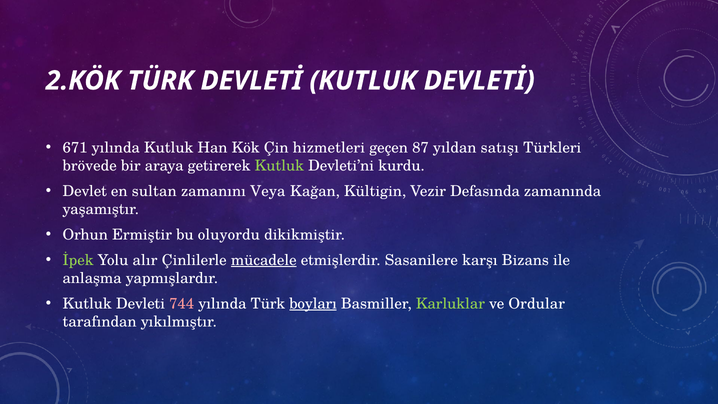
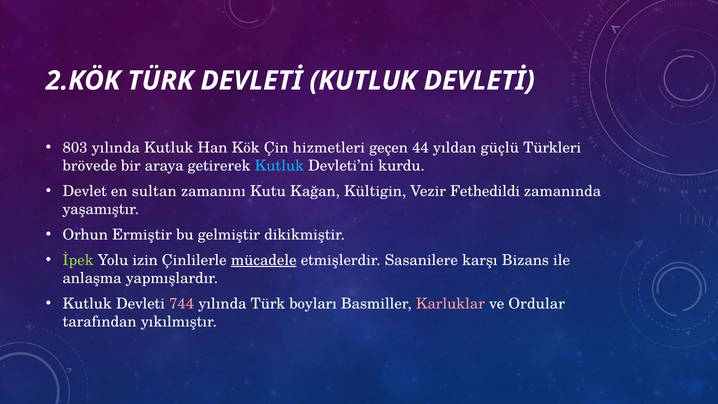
671: 671 -> 803
87: 87 -> 44
satışı: satışı -> güçlü
Kutluk at (279, 166) colour: light green -> light blue
Veya: Veya -> Kutu
Defasında: Defasında -> Fethedildi
oluyordu: oluyordu -> gelmiştir
alır: alır -> izin
boyları underline: present -> none
Karluklar colour: light green -> pink
